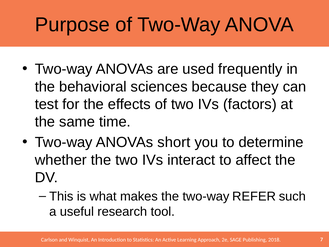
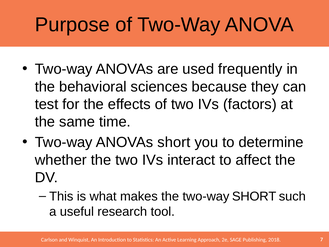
two-way REFER: REFER -> SHORT
